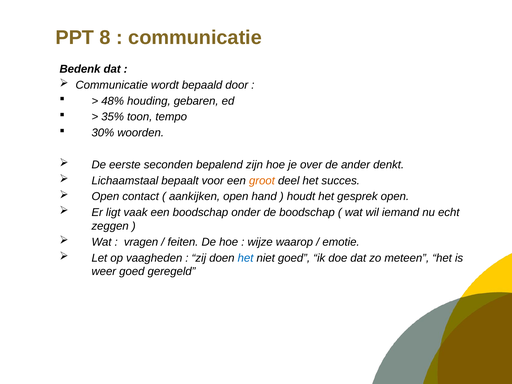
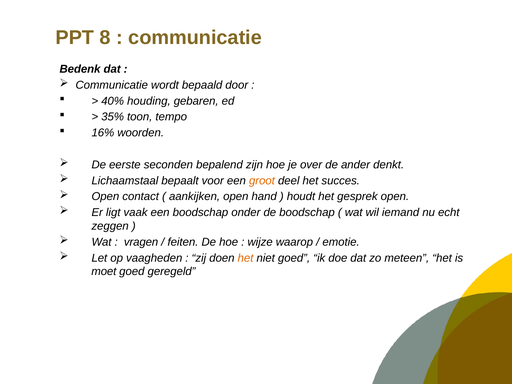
48%: 48% -> 40%
30%: 30% -> 16%
het at (246, 258) colour: blue -> orange
weer: weer -> moet
